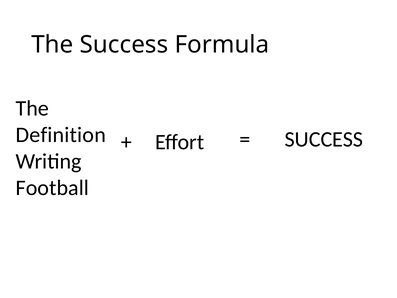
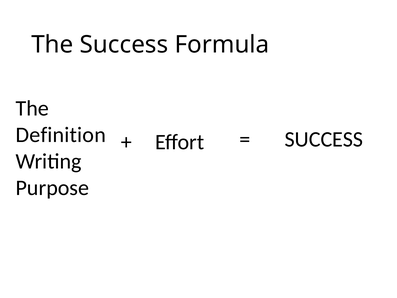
Football: Football -> Purpose
